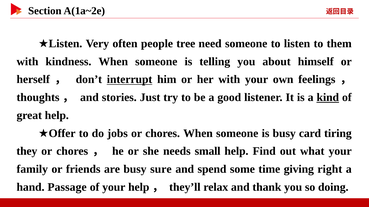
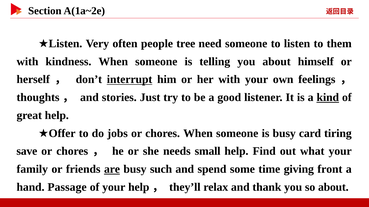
they: they -> save
are underline: none -> present
sure: sure -> such
right: right -> front
so doing: doing -> about
